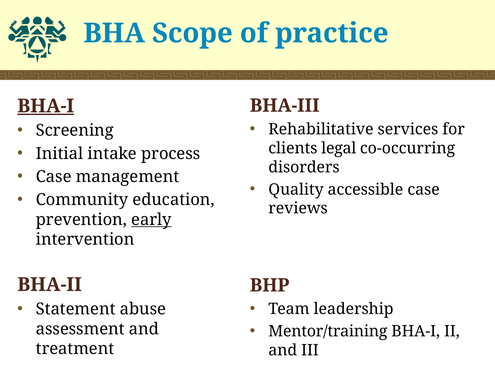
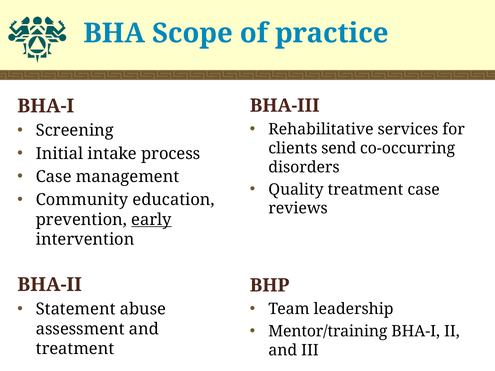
BHA-I at (46, 106) underline: present -> none
legal: legal -> send
Quality accessible: accessible -> treatment
